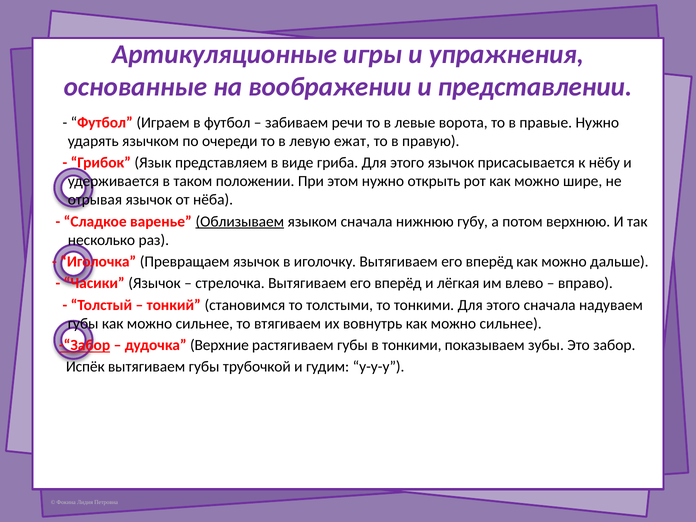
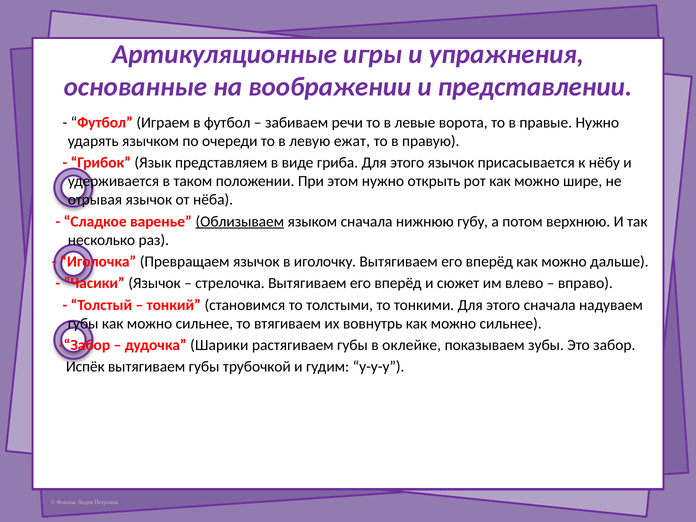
лёгкая: лёгкая -> сюжет
-“Забор underline: present -> none
Верхние: Верхние -> Шарики
в тонкими: тонкими -> оклейке
